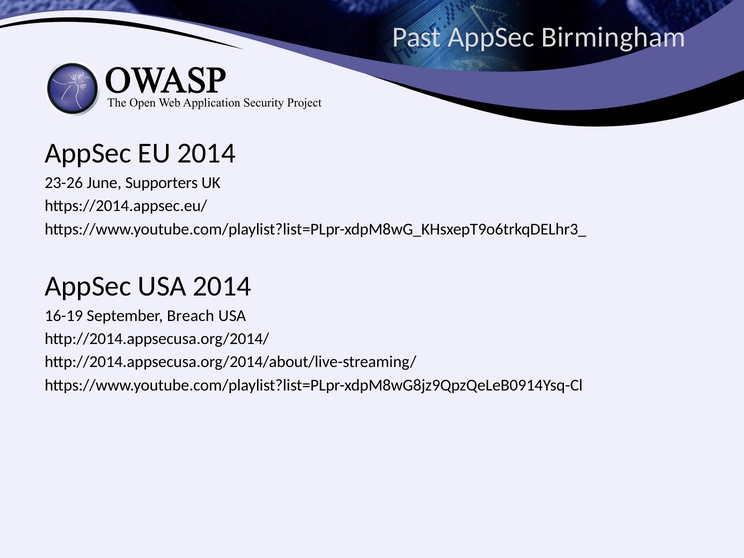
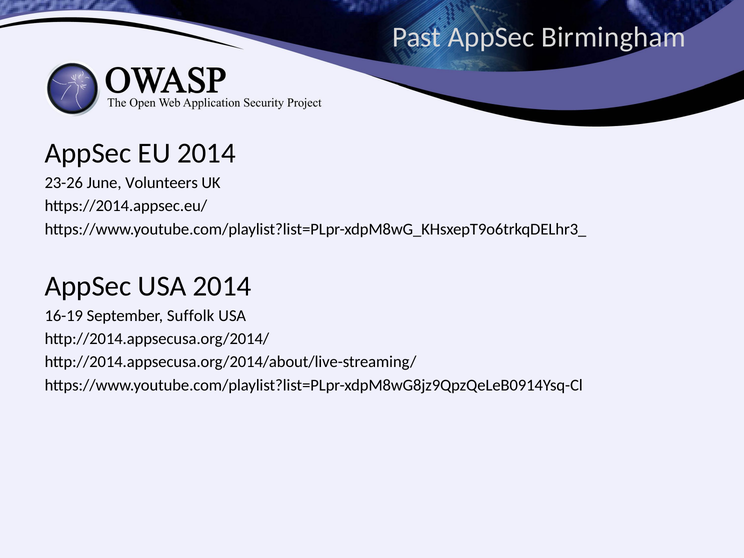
Supporters: Supporters -> Volunteers
Breach: Breach -> Suffolk
